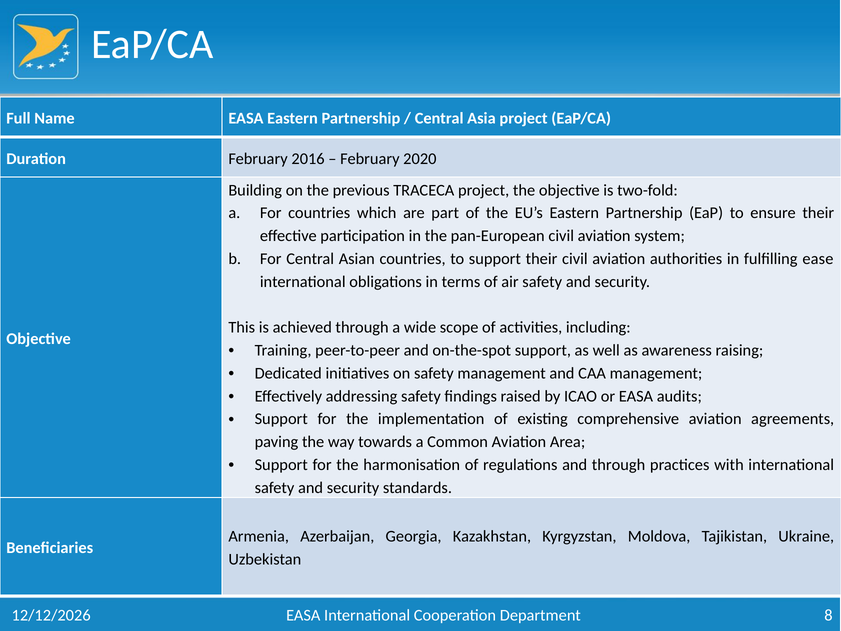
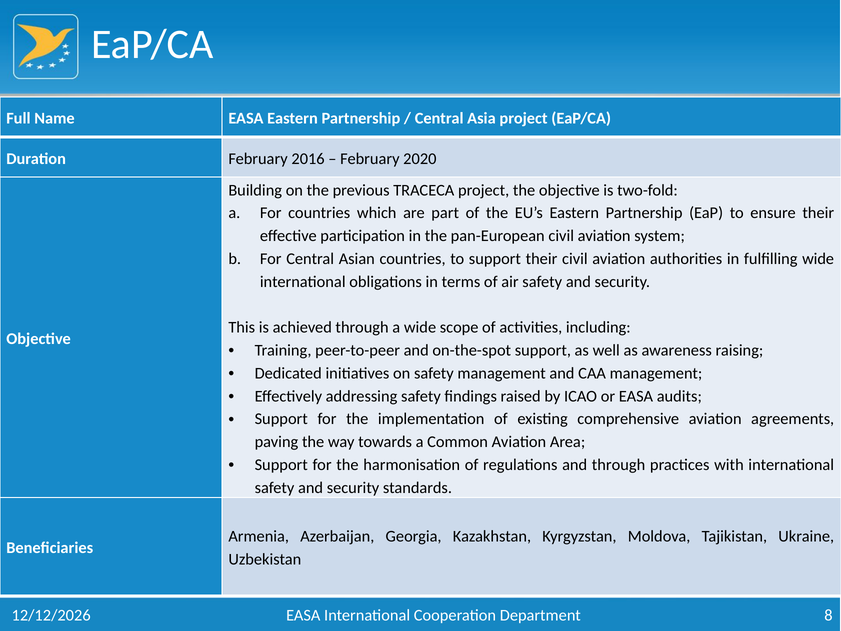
fulfilling ease: ease -> wide
